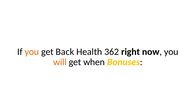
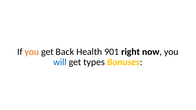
362: 362 -> 901
will colour: orange -> blue
when: when -> types
